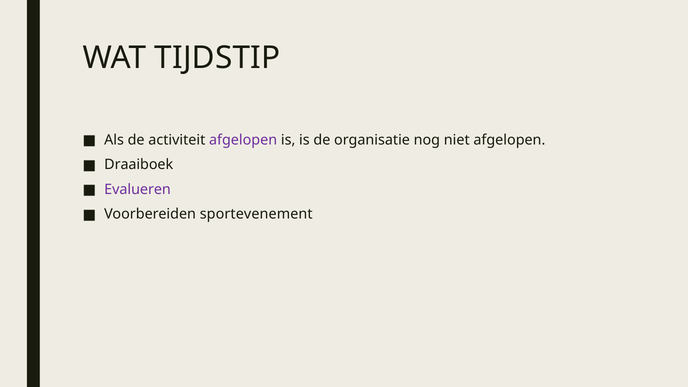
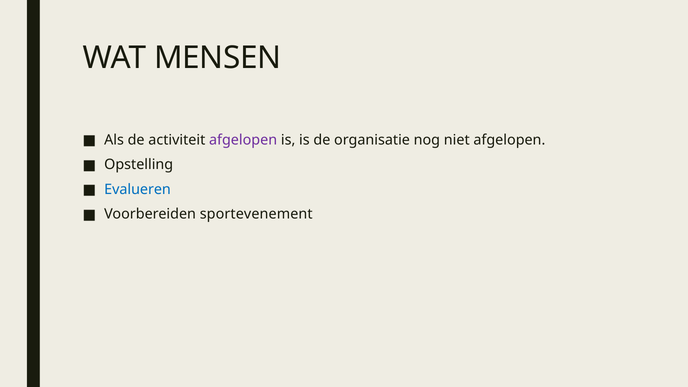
TIJDSTIP: TIJDSTIP -> MENSEN
Draaiboek: Draaiboek -> Opstelling
Evalueren colour: purple -> blue
